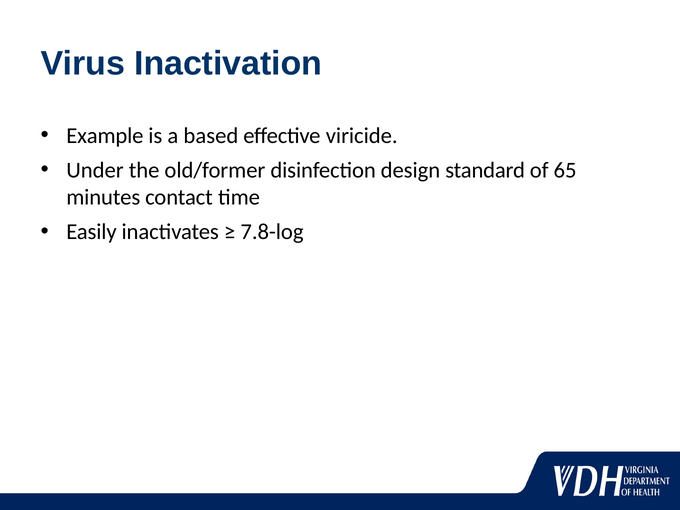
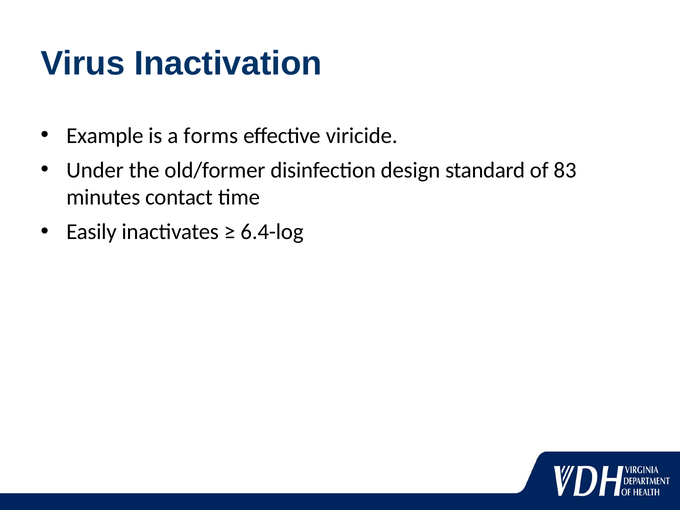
based: based -> forms
65: 65 -> 83
7.8-log: 7.8-log -> 6.4-log
